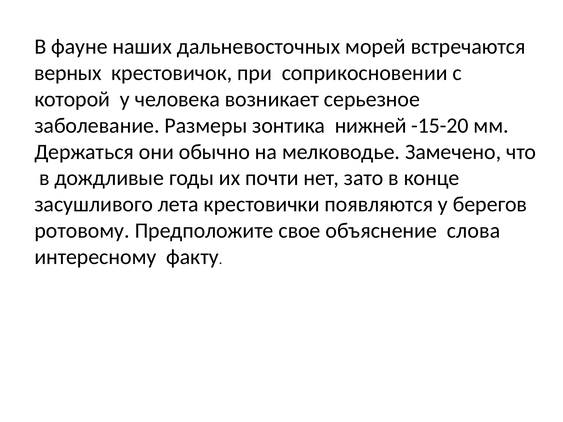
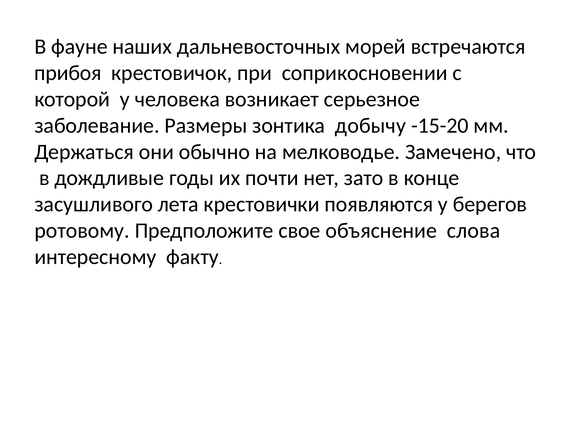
верных: верных -> прибоя
нижней: нижней -> добычу
